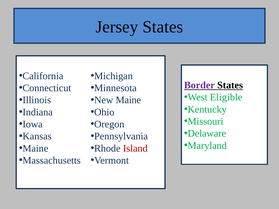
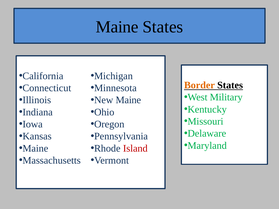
Jersey at (117, 27): Jersey -> Maine
Border colour: purple -> orange
Eligible: Eligible -> Military
